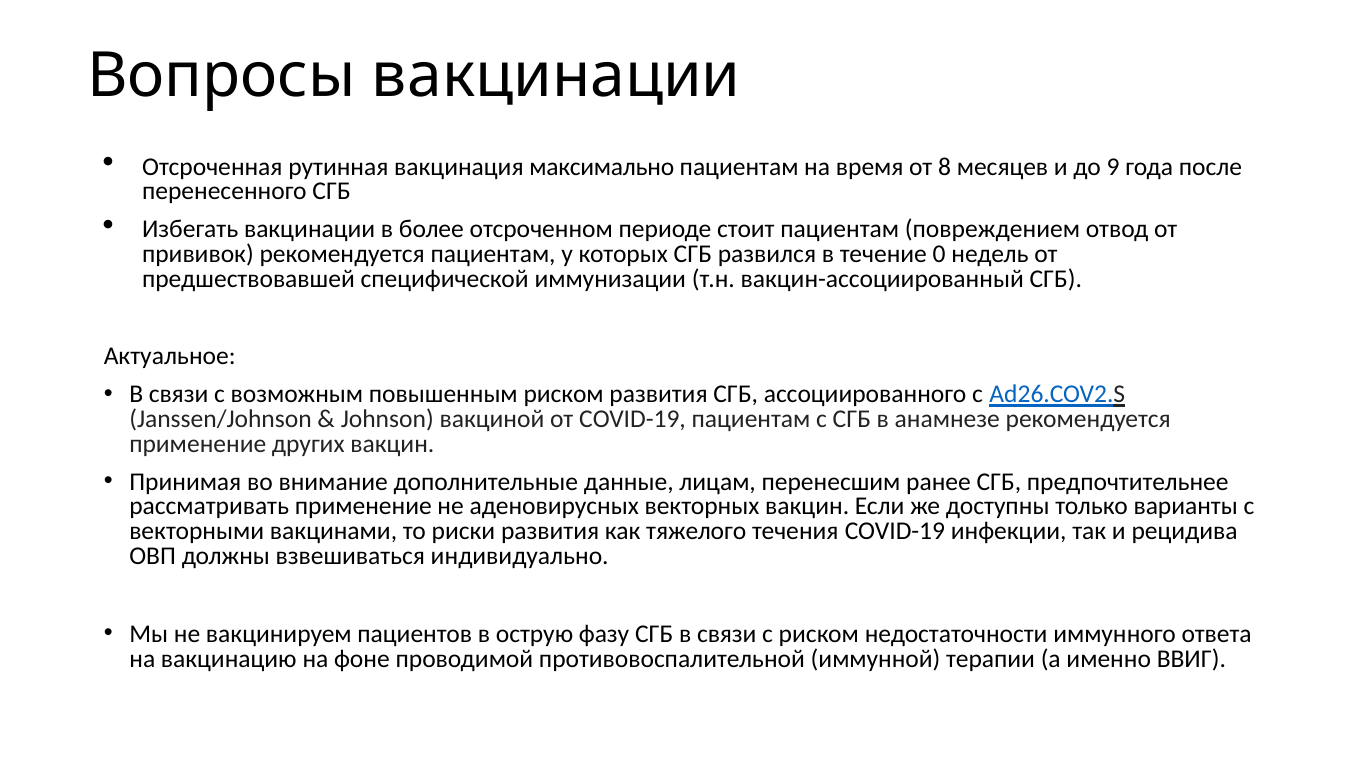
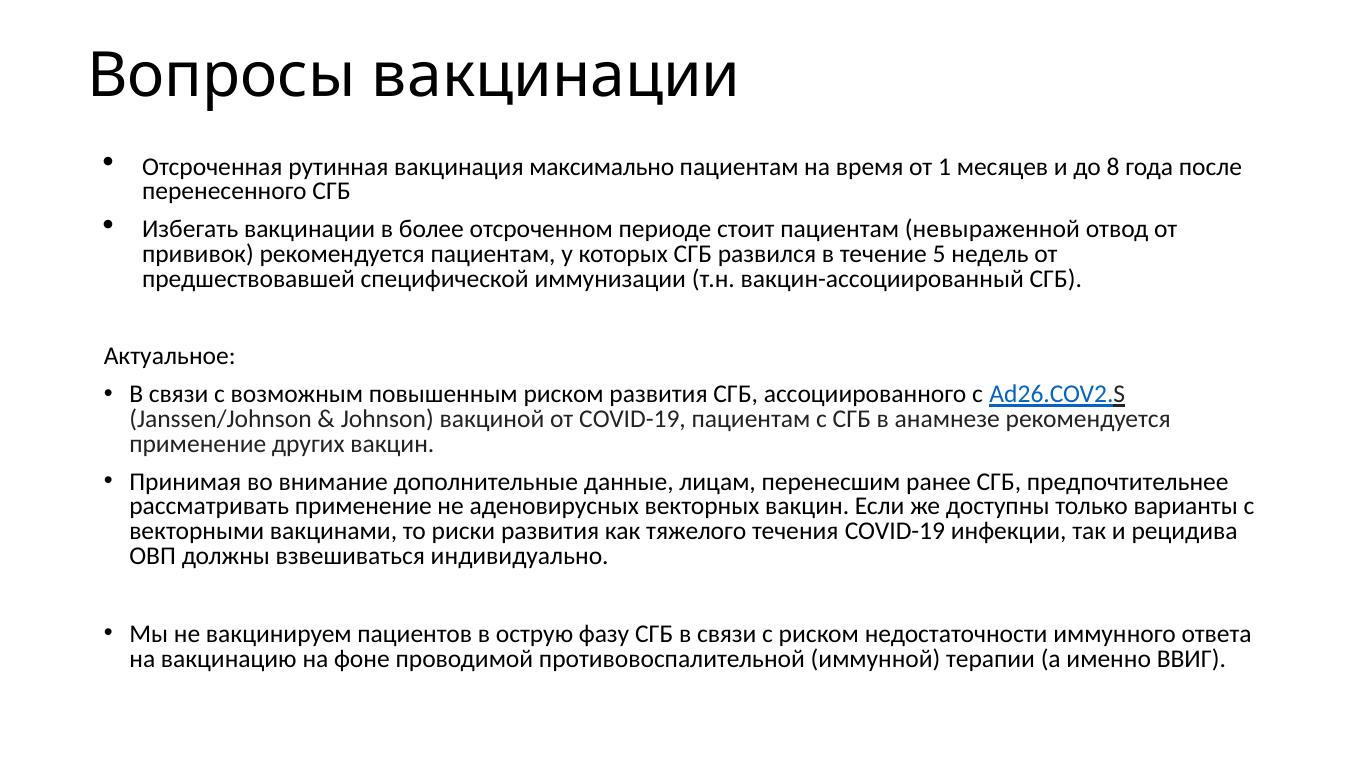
8: 8 -> 1
9: 9 -> 8
повреждением: повреждением -> невыраженной
0: 0 -> 5
